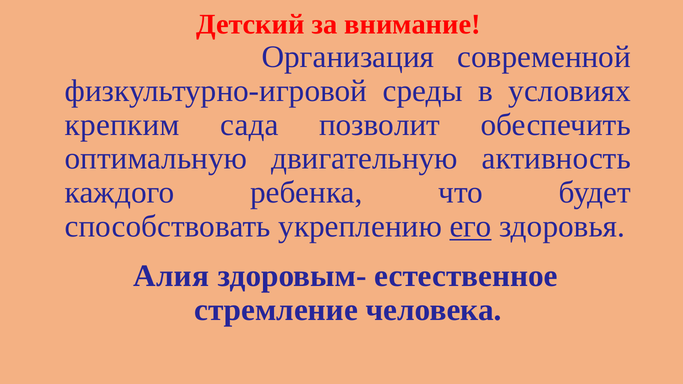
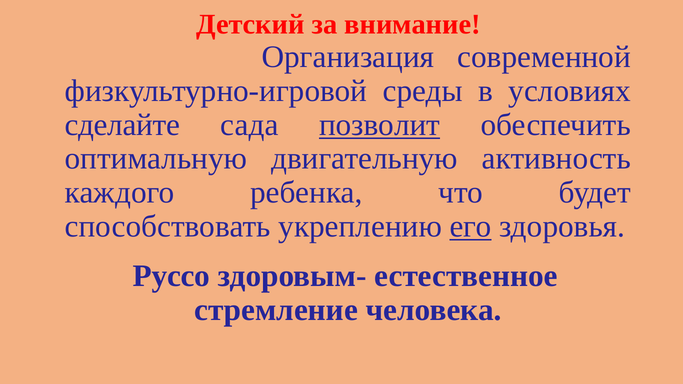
крепким: крепким -> сделайте
позволит underline: none -> present
Алия: Алия -> Руссо
